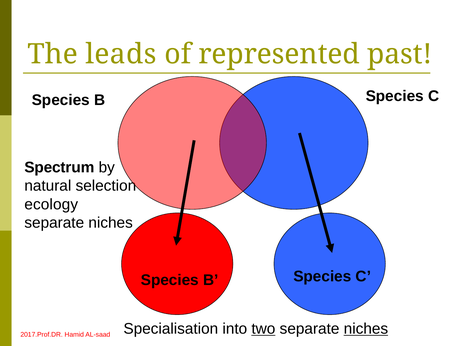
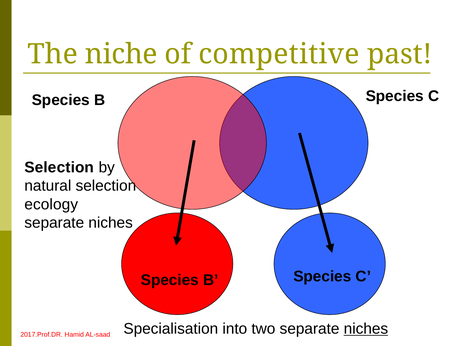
leads: leads -> niche
represented: represented -> competitive
Spectrum at (59, 167): Spectrum -> Selection
two underline: present -> none
